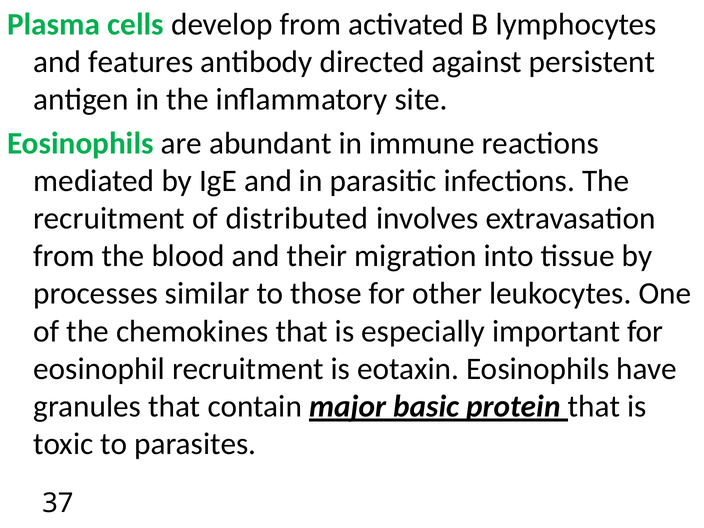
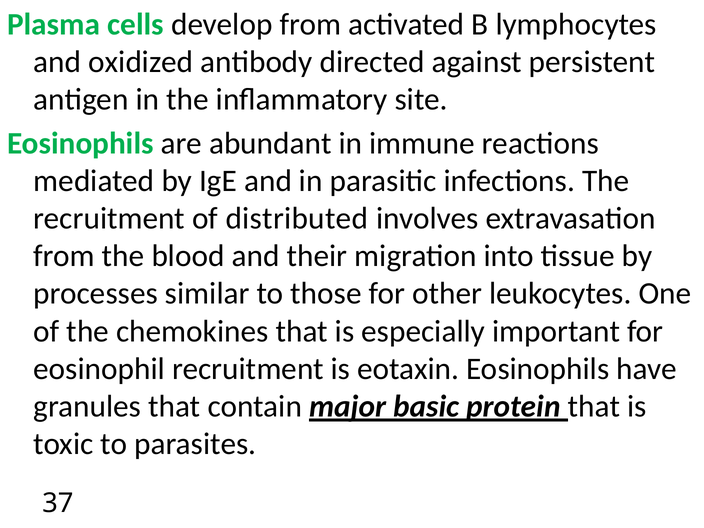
features: features -> oxidized
